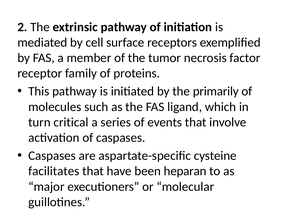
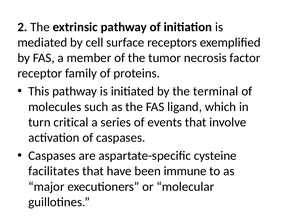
primarily: primarily -> terminal
heparan: heparan -> immune
